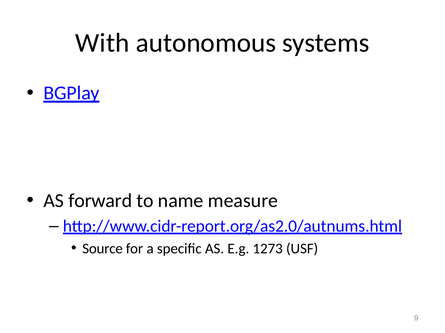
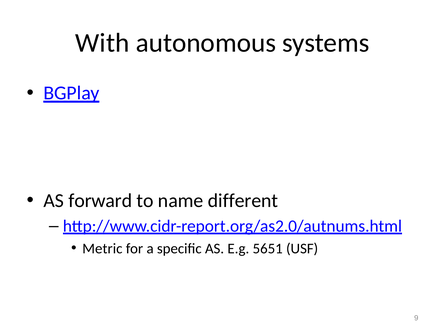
measure: measure -> different
Source: Source -> Metric
1273: 1273 -> 5651
